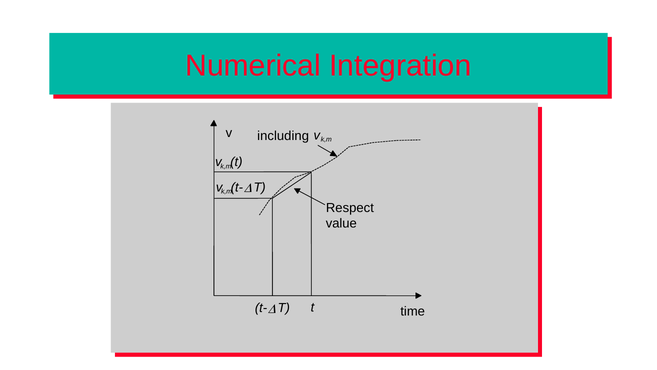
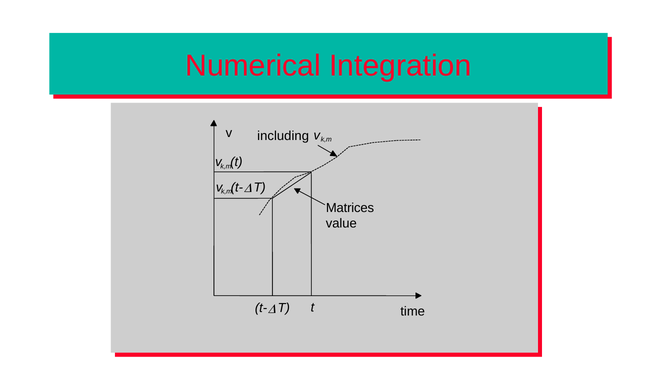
Respect: Respect -> Matrices
